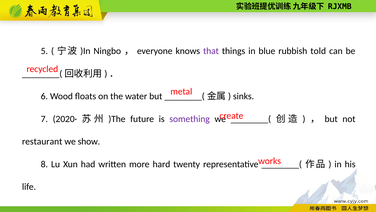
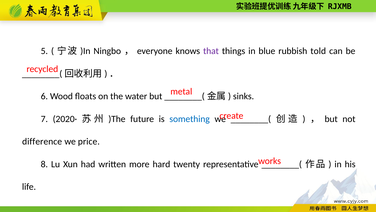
something colour: purple -> blue
restaurant: restaurant -> difference
show: show -> price
